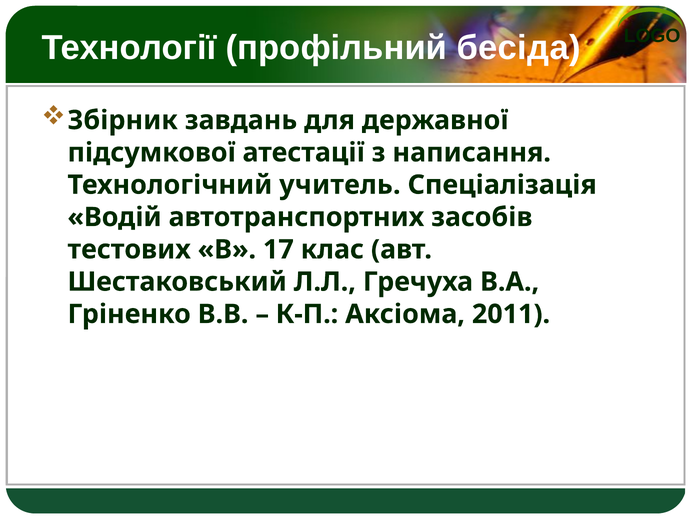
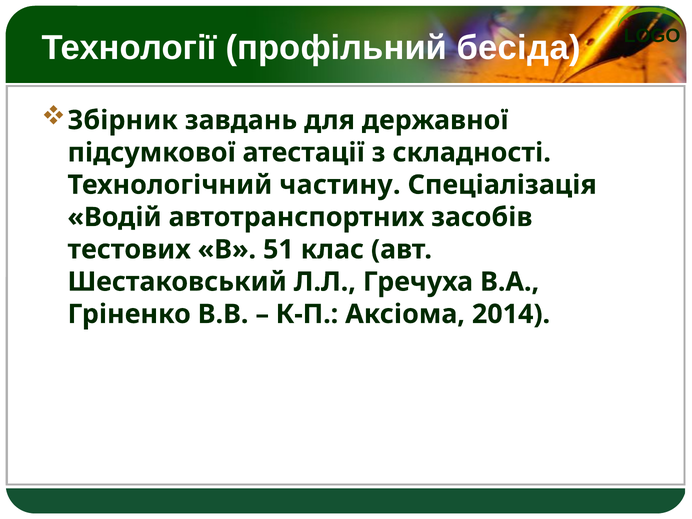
написання: написання -> складності
учитель: учитель -> частину
17: 17 -> 51
2011: 2011 -> 2014
